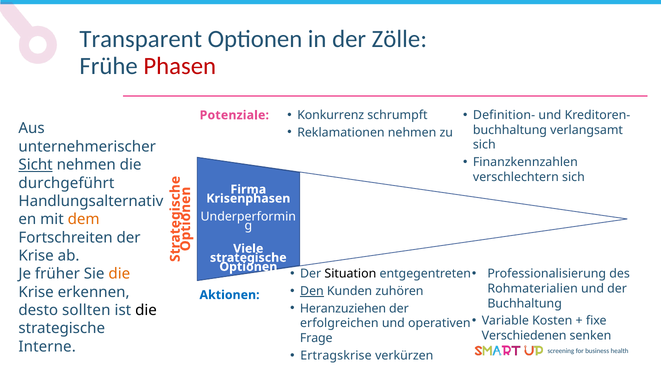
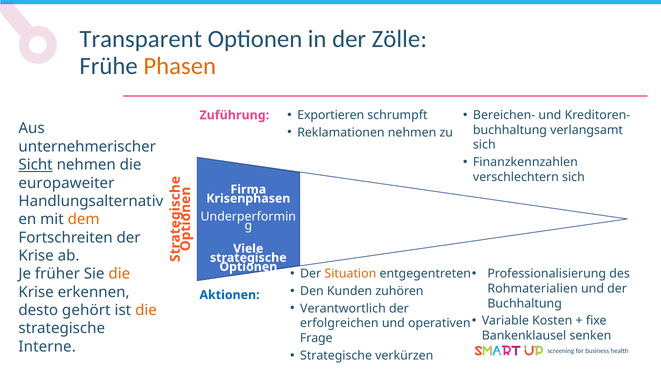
Phasen colour: red -> orange
Konkurrenz: Konkurrenz -> Exportieren
Definition-: Definition- -> Bereichen-
Potenziale: Potenziale -> Zuführung
durchgeführt: durchgeführt -> europaweiter
Situation colour: black -> orange
Den underline: present -> none
Heranzuziehen: Heranzuziehen -> Verantwortlich
sollten: sollten -> gehört
die at (146, 310) colour: black -> orange
Verschiedenen: Verschiedenen -> Bankenklausel
Ertragskrise at (336, 355): Ertragskrise -> Strategische
